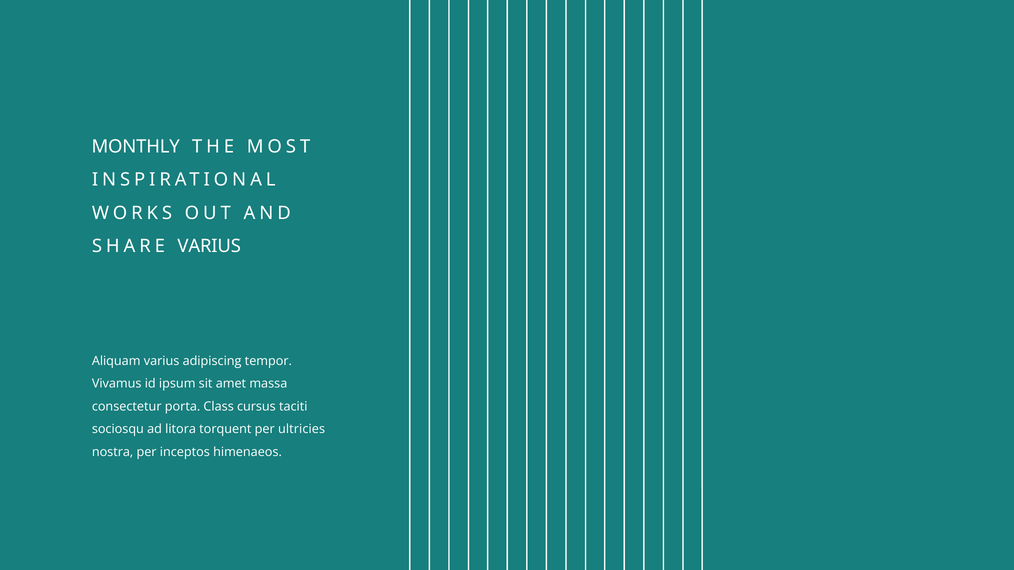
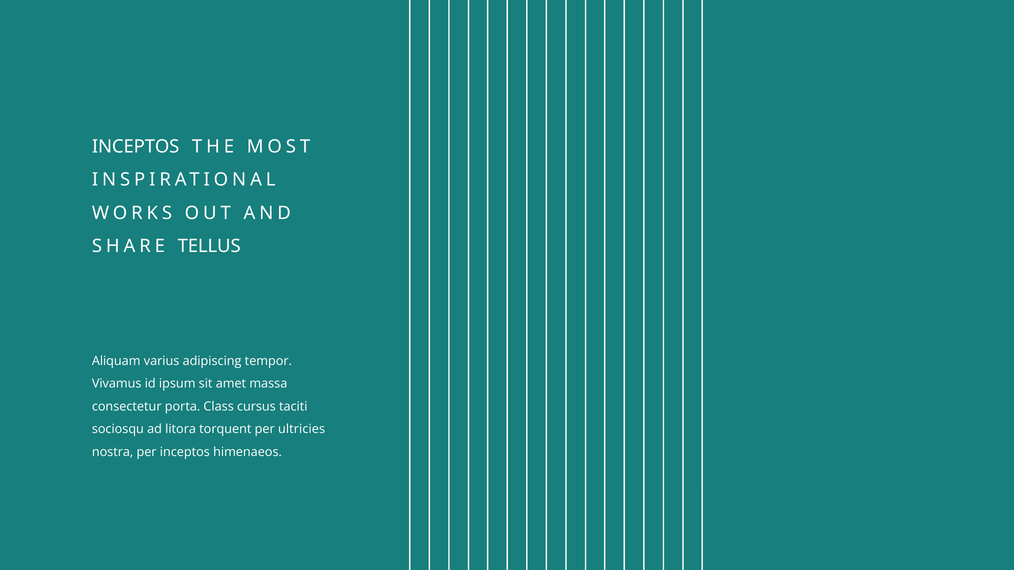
MONTHLY at (136, 147): MONTHLY -> INCEPTOS
SHARE VARIUS: VARIUS -> TELLUS
